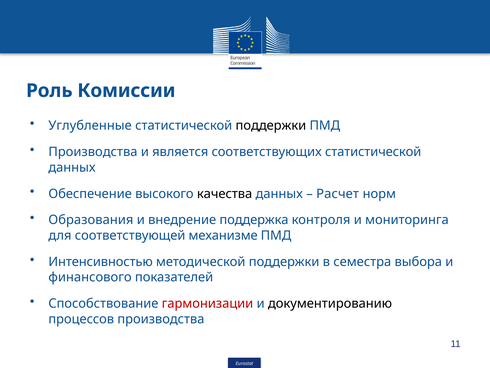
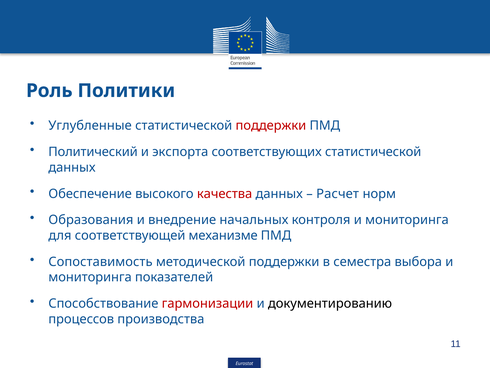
Комиссии: Комиссии -> Политики
поддержки at (271, 125) colour: black -> red
Производства at (93, 152): Производства -> Политический
является: является -> экспорта
качества colour: black -> red
поддержка: поддержка -> начальных
Интенсивностью: Интенсивностью -> Сопоставимость
финансового at (90, 277): финансового -> мониторинга
